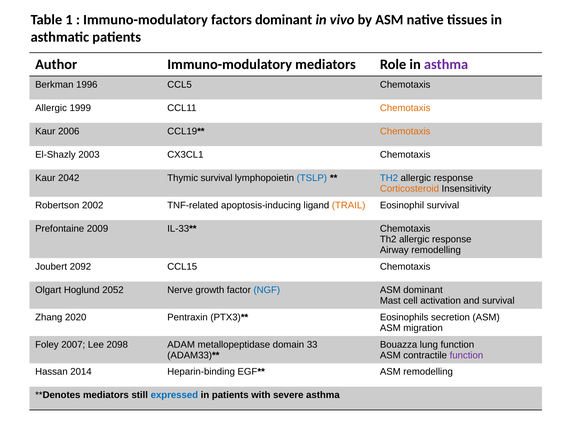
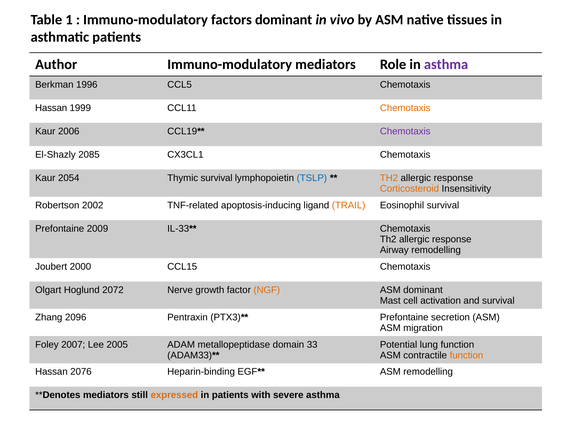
Allergic at (51, 108): Allergic -> Hassan
Chemotaxis at (405, 131) colour: orange -> purple
2003: 2003 -> 2085
2042: 2042 -> 2054
TH2 at (389, 178) colour: blue -> orange
2092: 2092 -> 2000
2052: 2052 -> 2072
NGF colour: blue -> orange
2020: 2020 -> 2096
Eosinophils at (404, 317): Eosinophils -> Prefontaine
2098: 2098 -> 2005
Bouazza: Bouazza -> Potential
function at (466, 355) colour: purple -> orange
2014: 2014 -> 2076
expressed colour: blue -> orange
